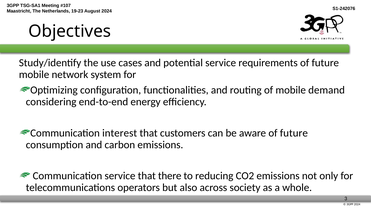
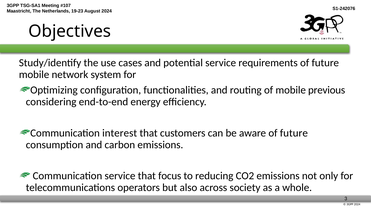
demand: demand -> previous
there: there -> focus
